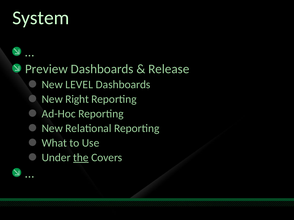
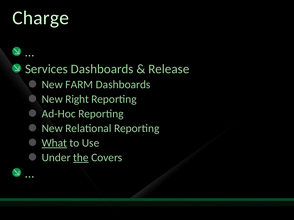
System: System -> Charge
Preview: Preview -> Services
LEVEL: LEVEL -> FARM
What underline: none -> present
